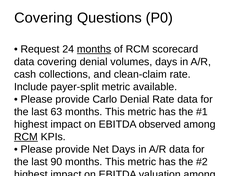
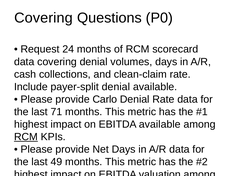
months at (94, 49) underline: present -> none
payer-split metric: metric -> denial
63: 63 -> 71
EBITDA observed: observed -> available
90: 90 -> 49
